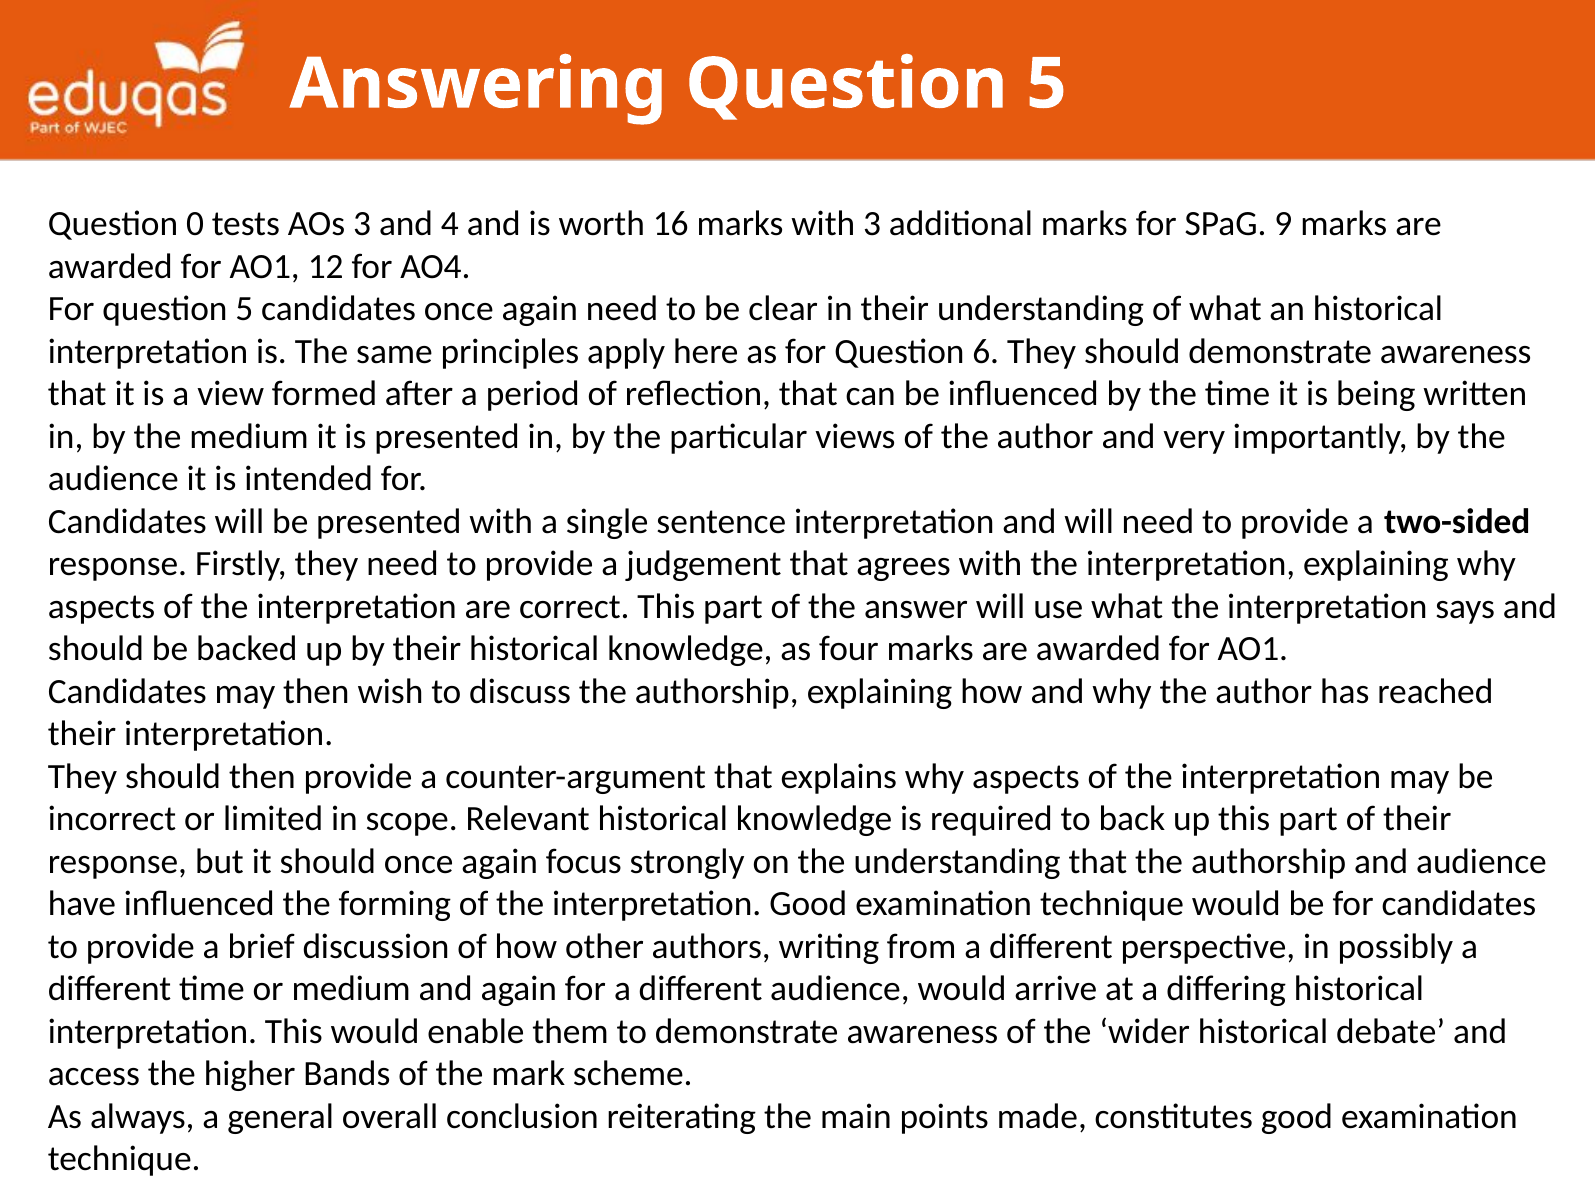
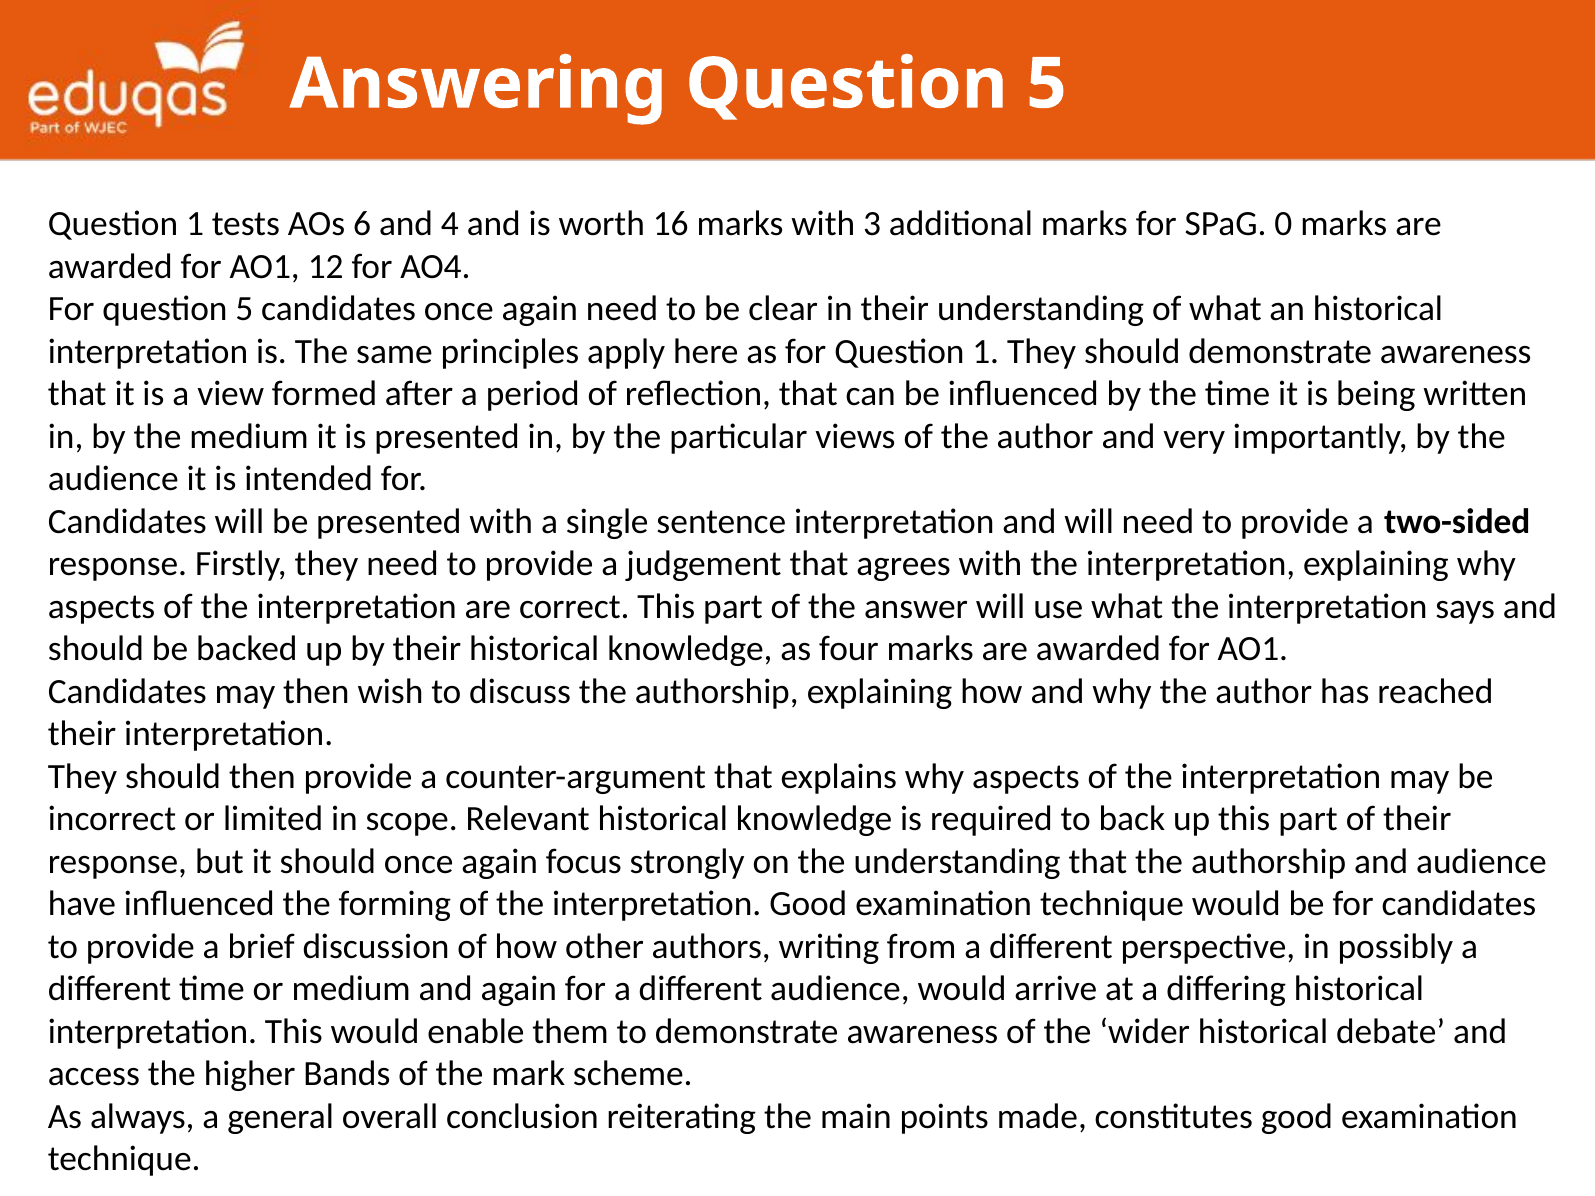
0 at (195, 224): 0 -> 1
AOs 3: 3 -> 6
9: 9 -> 0
for Question 6: 6 -> 1
